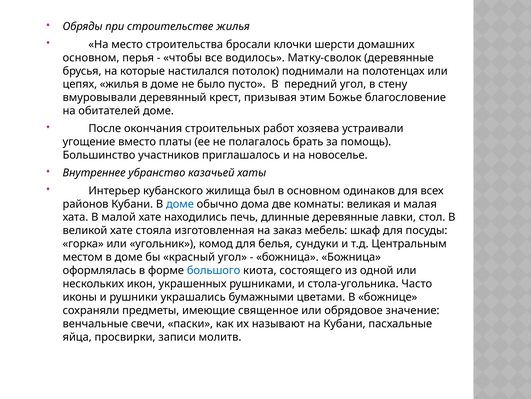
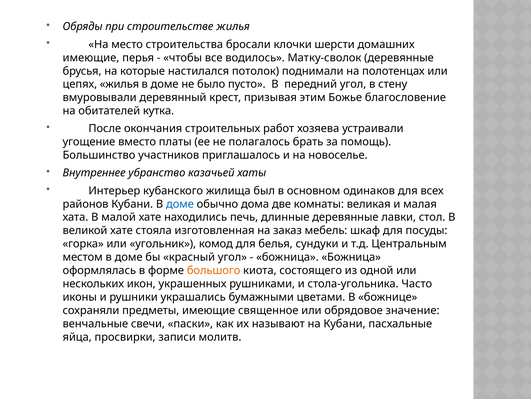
основном at (91, 58): основном -> имеющие
обитателей доме: доме -> куткa
большого colour: blue -> orange
